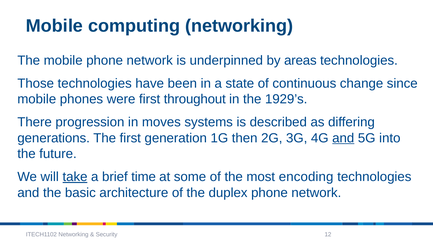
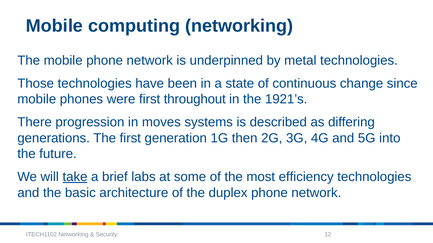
areas: areas -> metal
1929’s: 1929’s -> 1921’s
and at (343, 138) underline: present -> none
time: time -> labs
encoding: encoding -> efficiency
